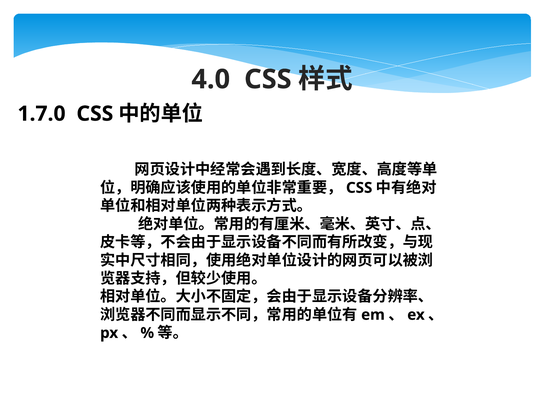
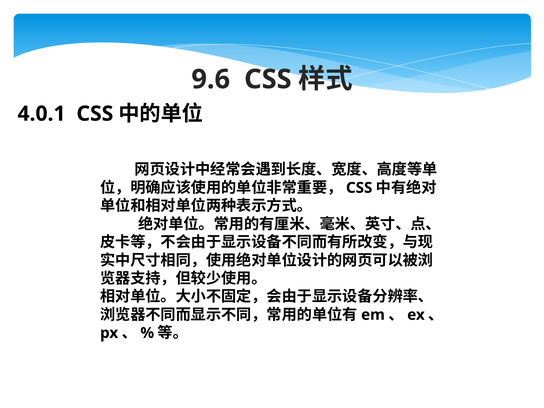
4.0: 4.0 -> 9.6
1.7.0: 1.7.0 -> 4.0.1
